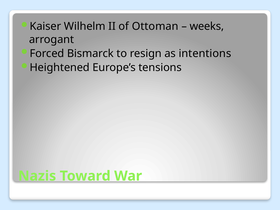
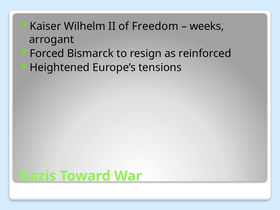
Ottoman: Ottoman -> Freedom
intentions: intentions -> reinforced
